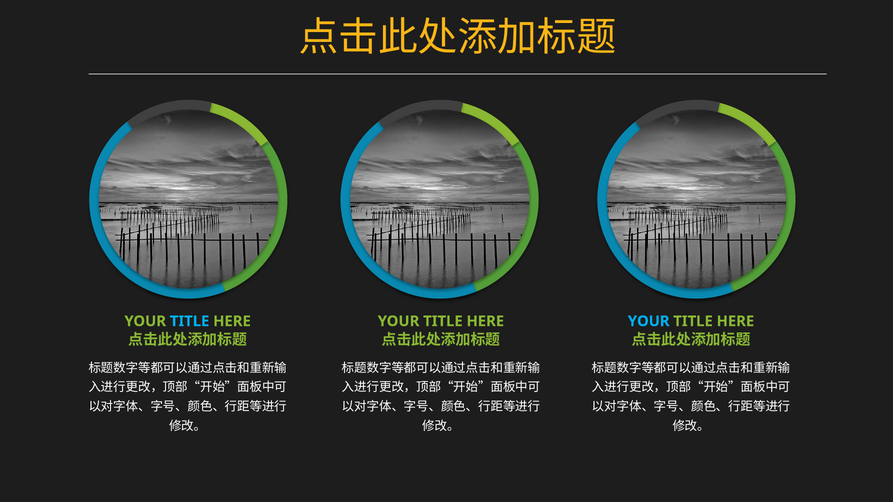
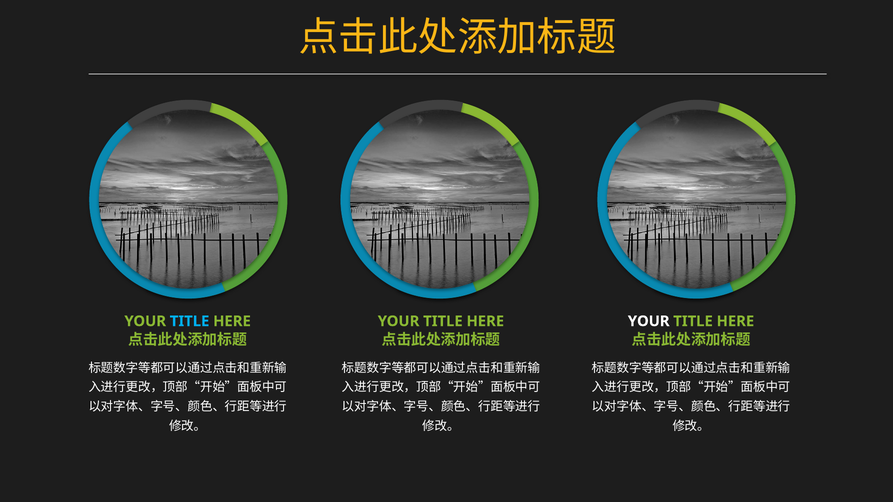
YOUR at (649, 321) colour: light blue -> white
